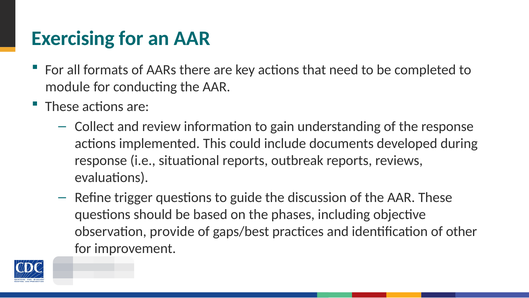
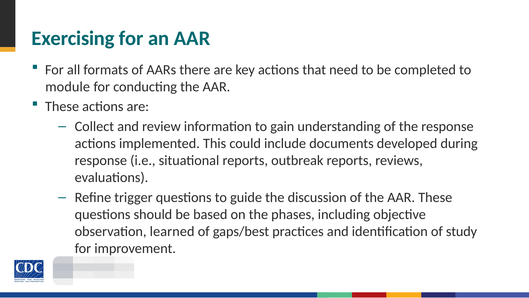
provide: provide -> learned
other: other -> study
